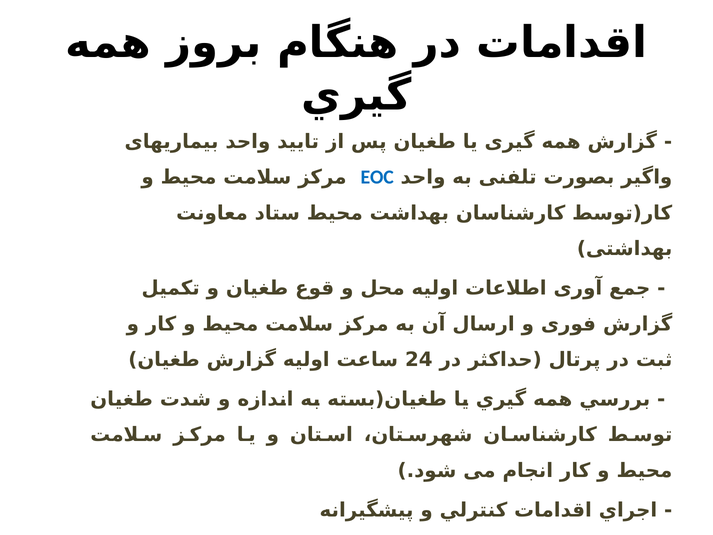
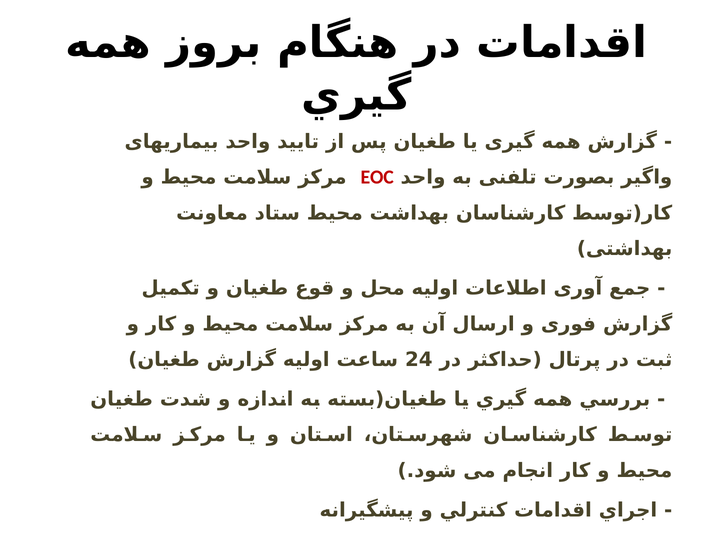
EOC colour: blue -> red
